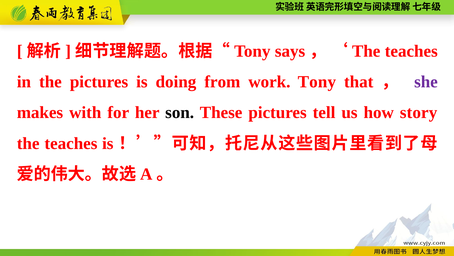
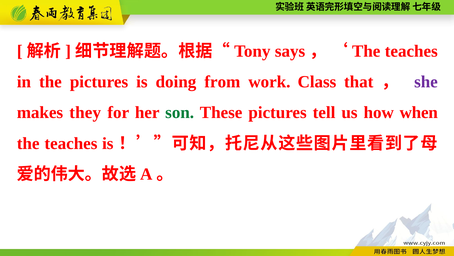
work Tony: Tony -> Class
with: with -> they
son colour: black -> green
story: story -> when
